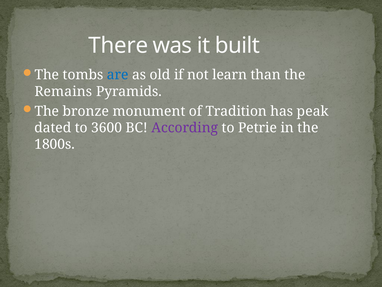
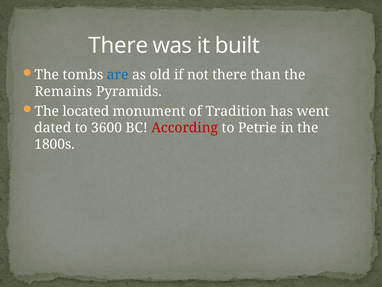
not learn: learn -> there
bronze: bronze -> located
peak: peak -> went
According colour: purple -> red
